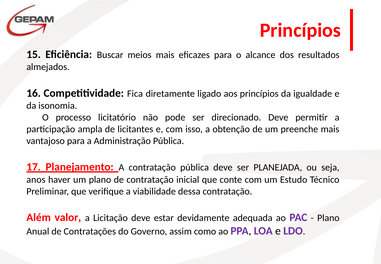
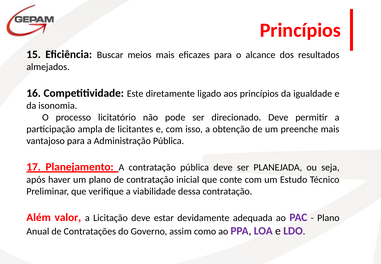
Fica: Fica -> Este
anos: anos -> após
